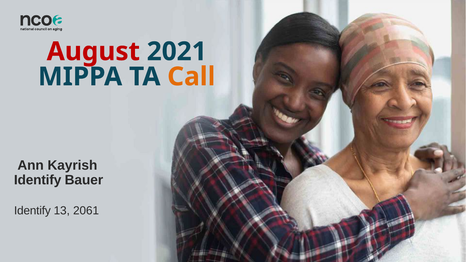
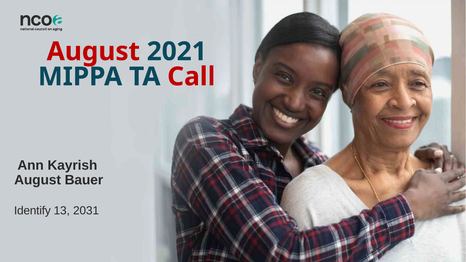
Call colour: orange -> red
Identify at (38, 180): Identify -> August
2061: 2061 -> 2031
